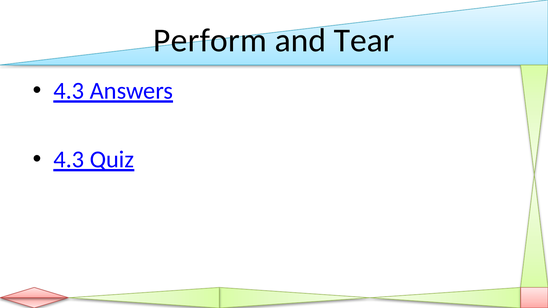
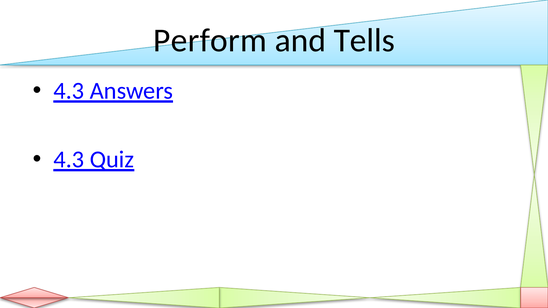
Tear: Tear -> Tells
